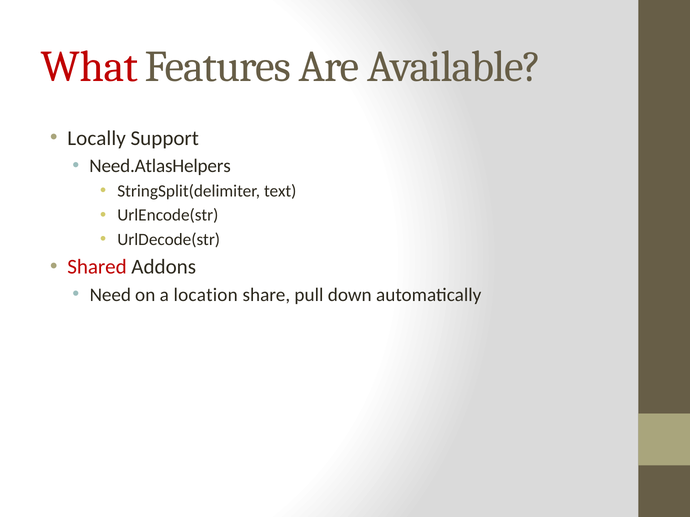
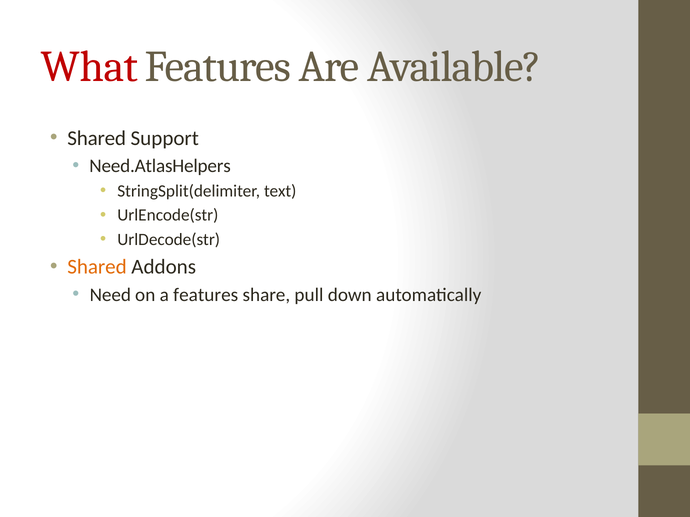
Locally at (97, 138): Locally -> Shared
Shared at (97, 267) colour: red -> orange
a location: location -> features
